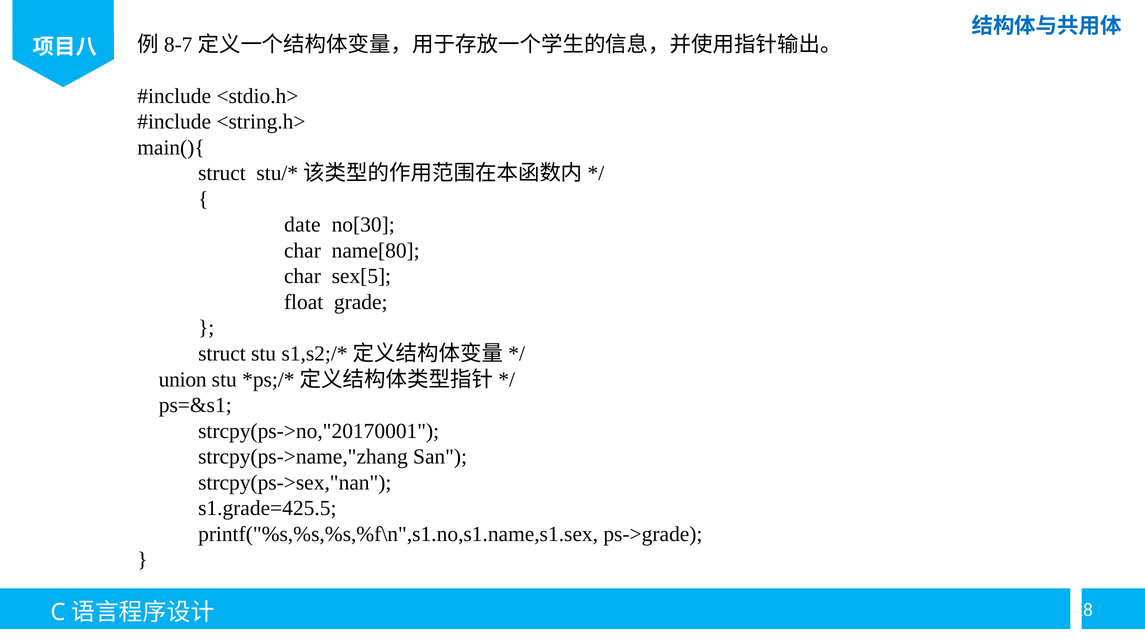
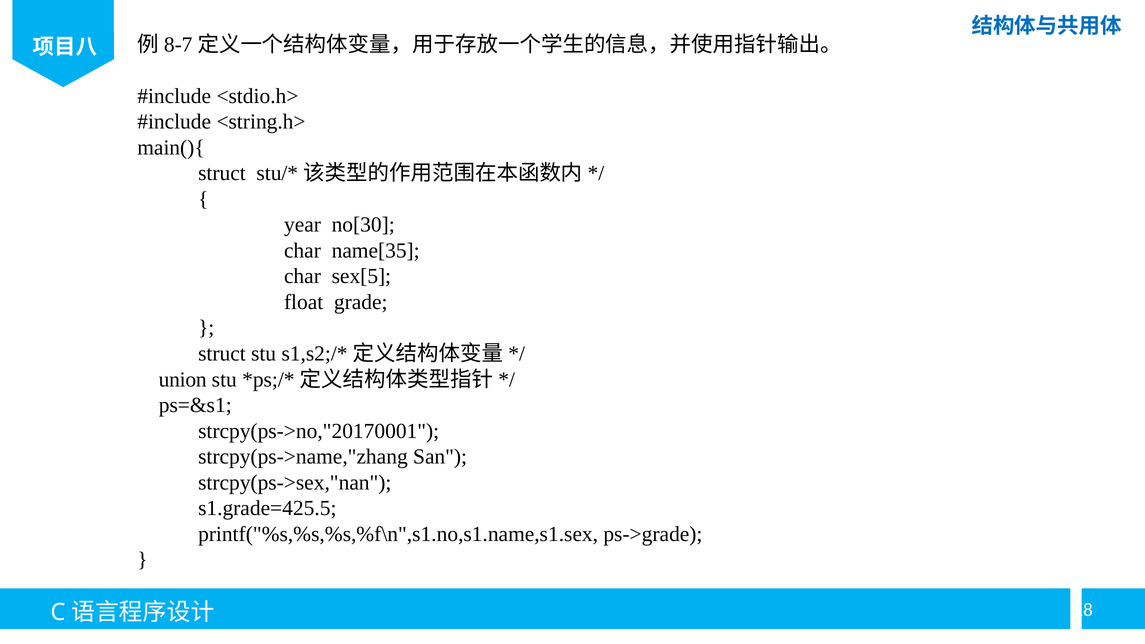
date: date -> year
name[80: name[80 -> name[35
